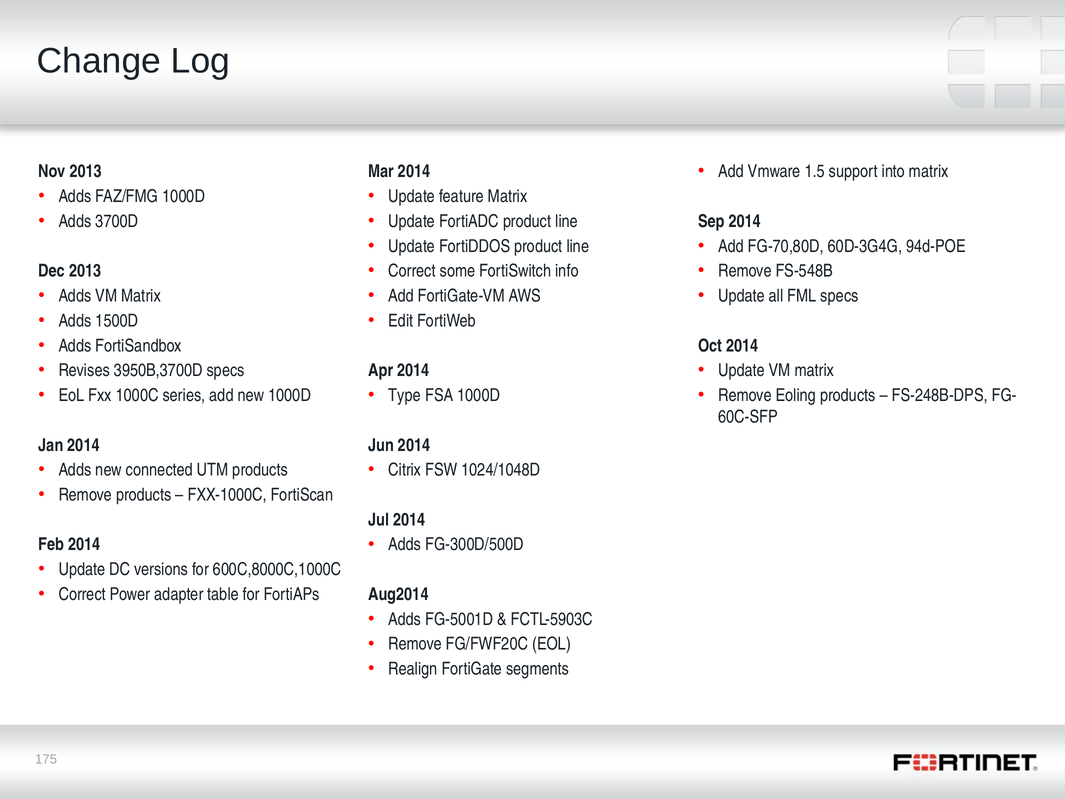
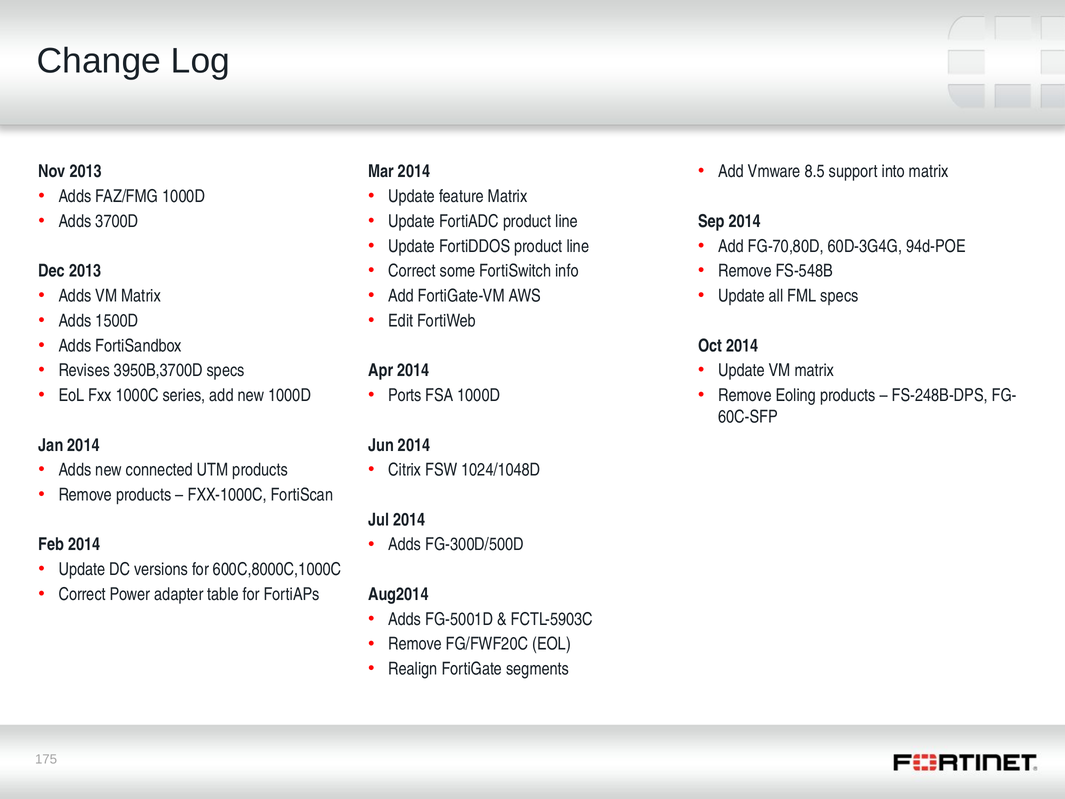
1.5: 1.5 -> 8.5
Type: Type -> Ports
